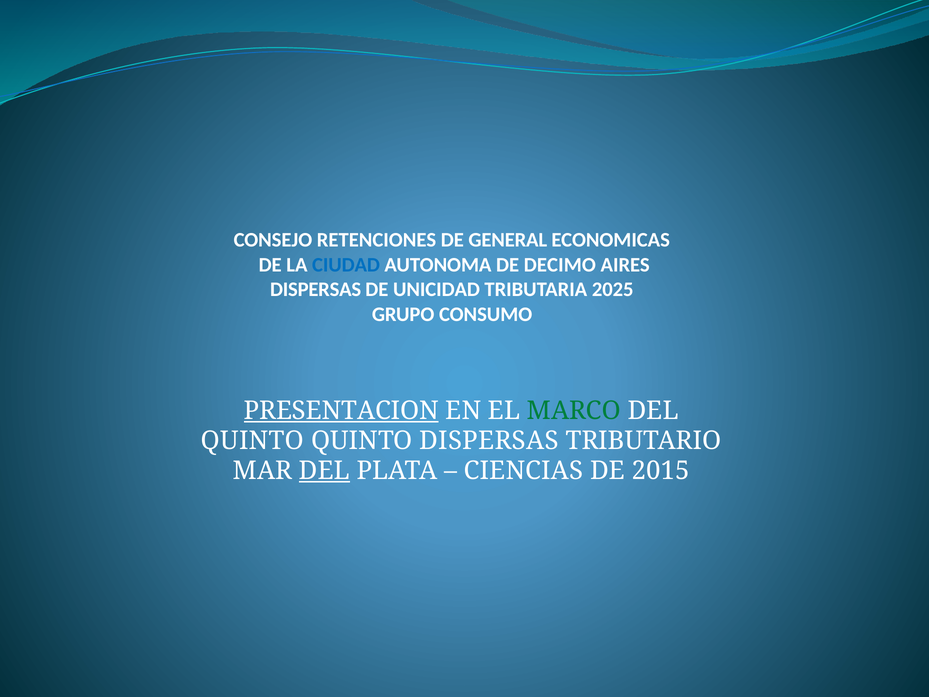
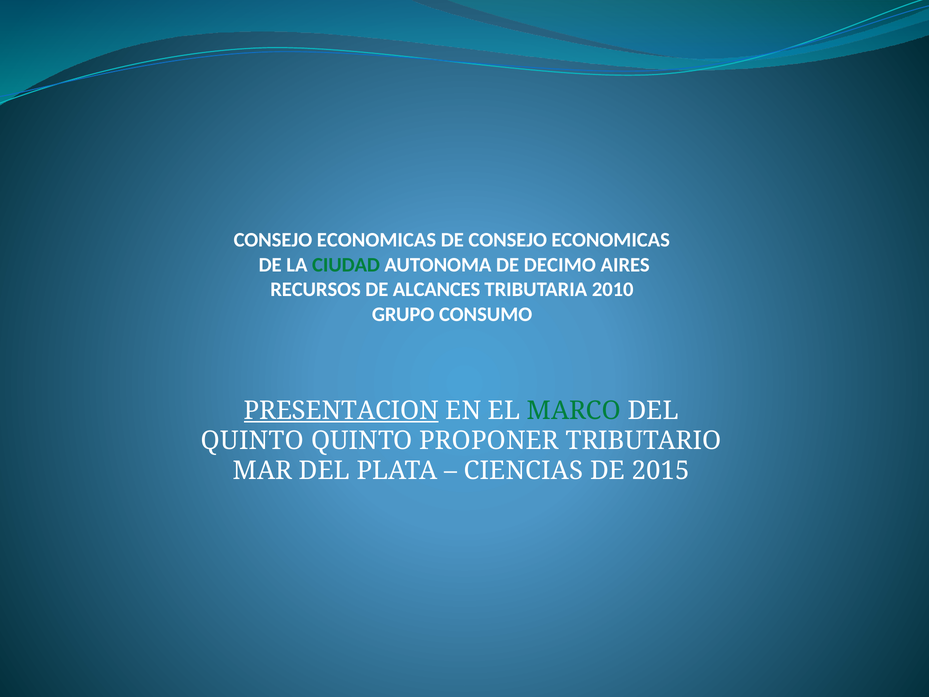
RETENCIONES at (377, 240): RETENCIONES -> ECONOMICAS
DE GENERAL: GENERAL -> CONSEJO
CIUDAD colour: blue -> green
DISPERSAS at (316, 289): DISPERSAS -> RECURSOS
UNICIDAD: UNICIDAD -> ALCANCES
2025: 2025 -> 2010
QUINTO DISPERSAS: DISPERSAS -> PROPONER
DEL at (324, 471) underline: present -> none
